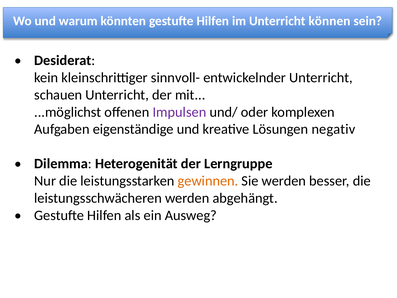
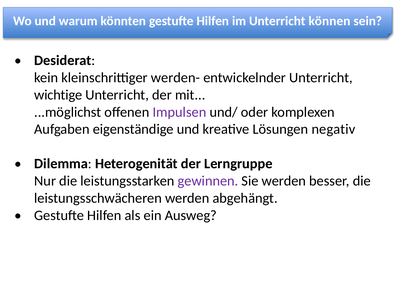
sinnvoll-: sinnvoll- -> werden-
schauen: schauen -> wichtige
gewinnen colour: orange -> purple
